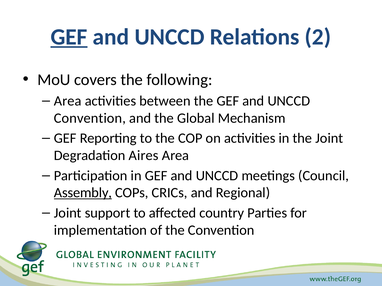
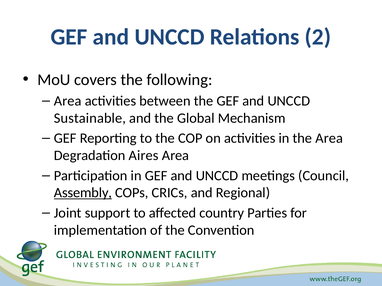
GEF at (69, 37) underline: present -> none
Convention at (90, 118): Convention -> Sustainable
the Joint: Joint -> Area
